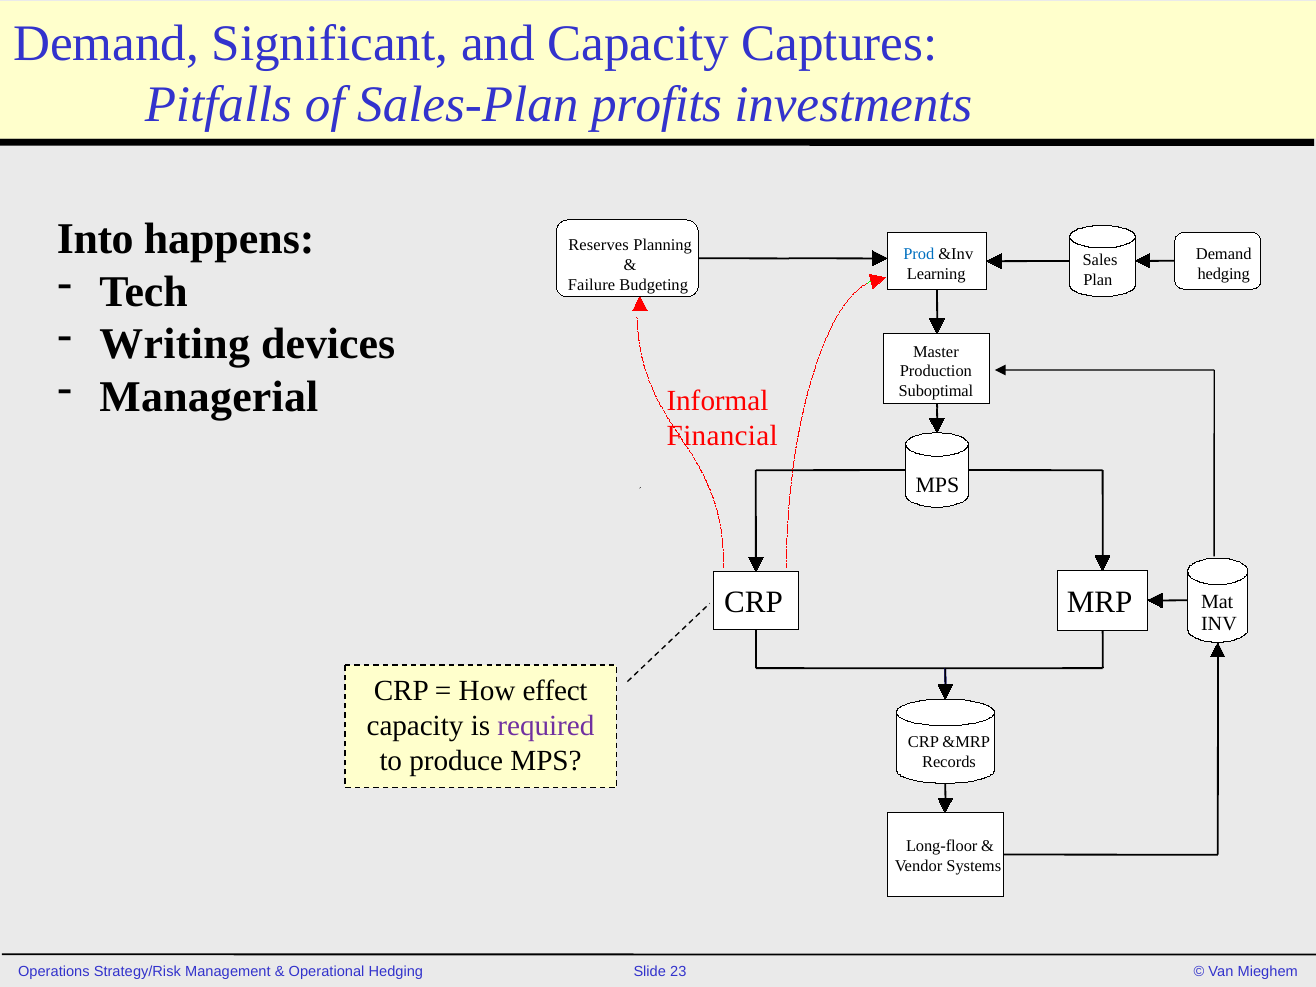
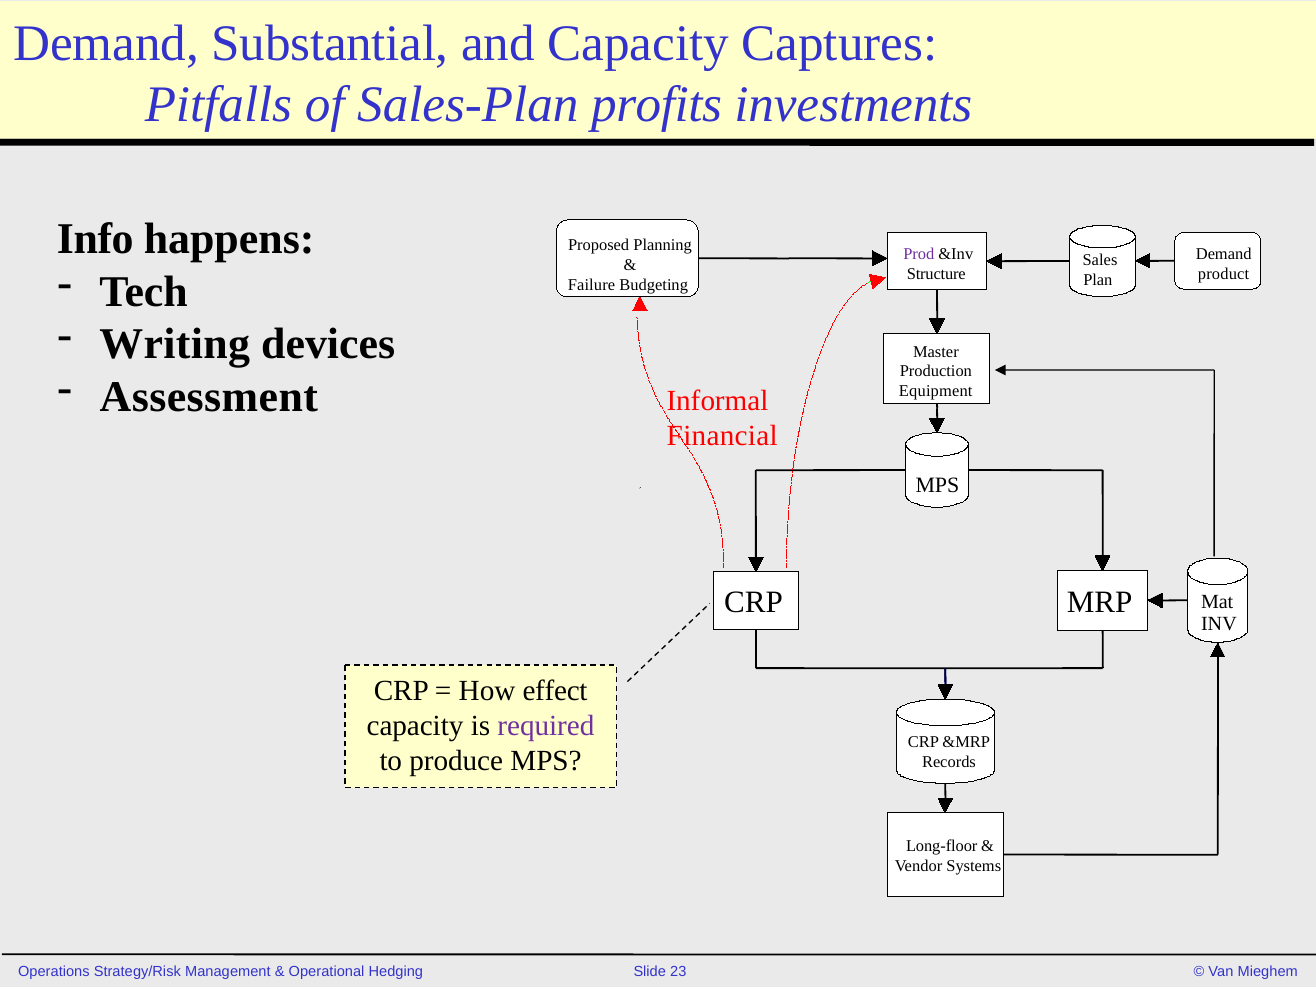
Significant: Significant -> Substantial
Into: Into -> Info
Reserves: Reserves -> Proposed
Prod colour: blue -> purple
Learning: Learning -> Structure
hedging at (1224, 274): hedging -> product
Managerial: Managerial -> Assessment
Suboptimal: Suboptimal -> Equipment
